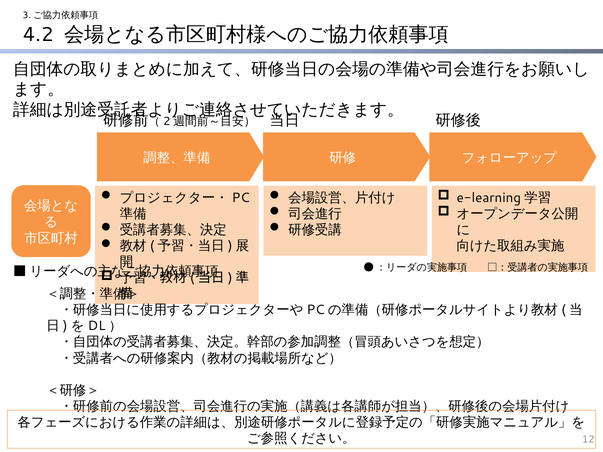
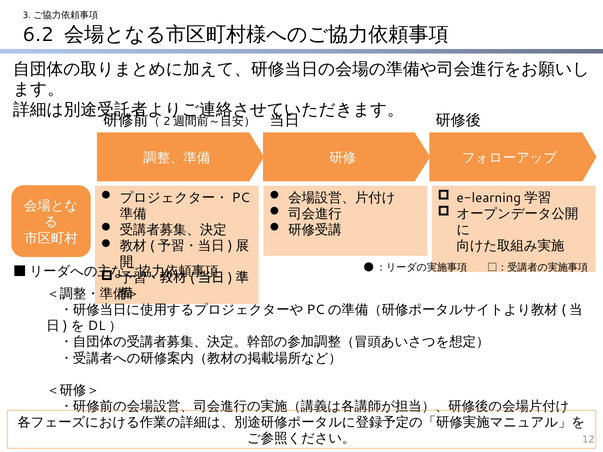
4.2: 4.2 -> 6.2
